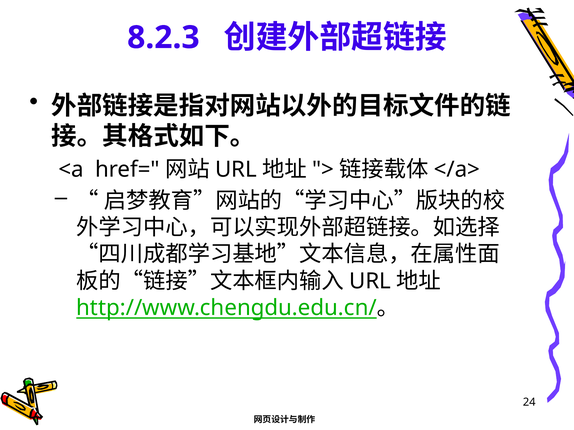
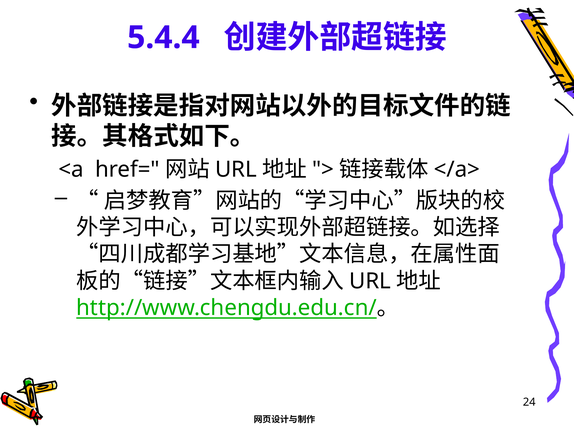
8.2.3: 8.2.3 -> 5.4.4
